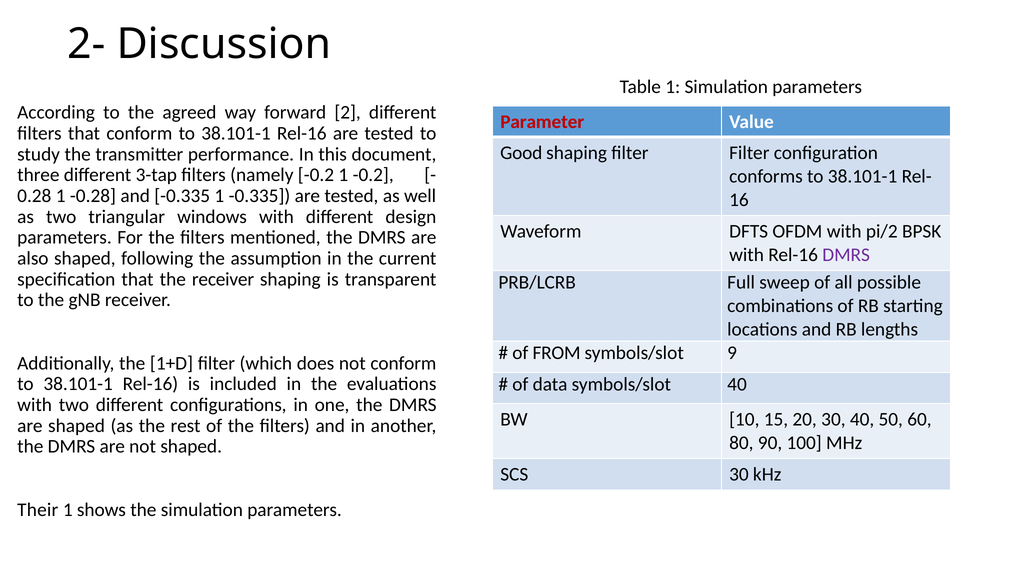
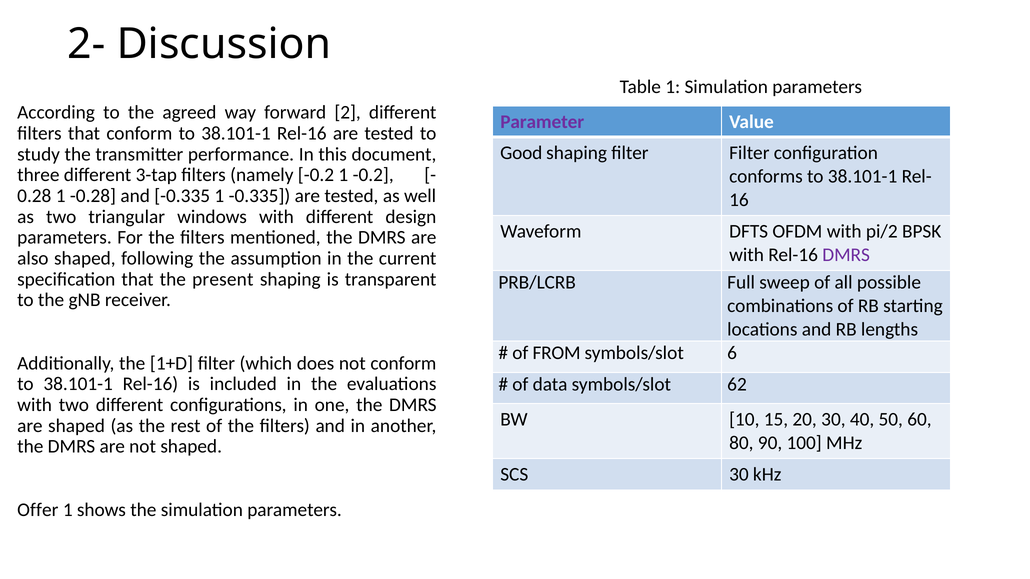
Parameter colour: red -> purple
the receiver: receiver -> present
9: 9 -> 6
symbols/slot 40: 40 -> 62
Their: Their -> Offer
